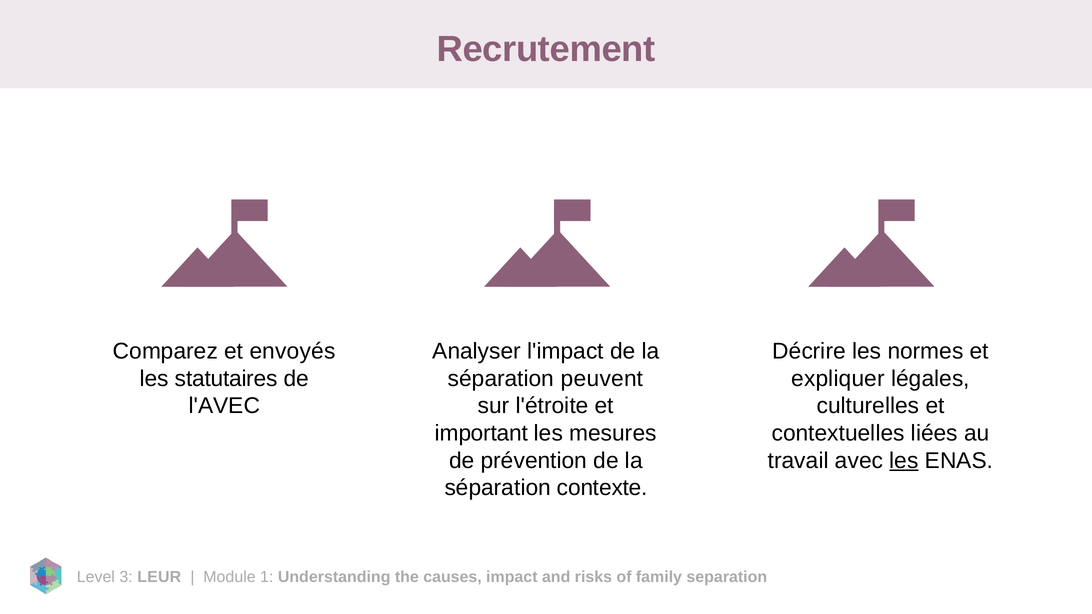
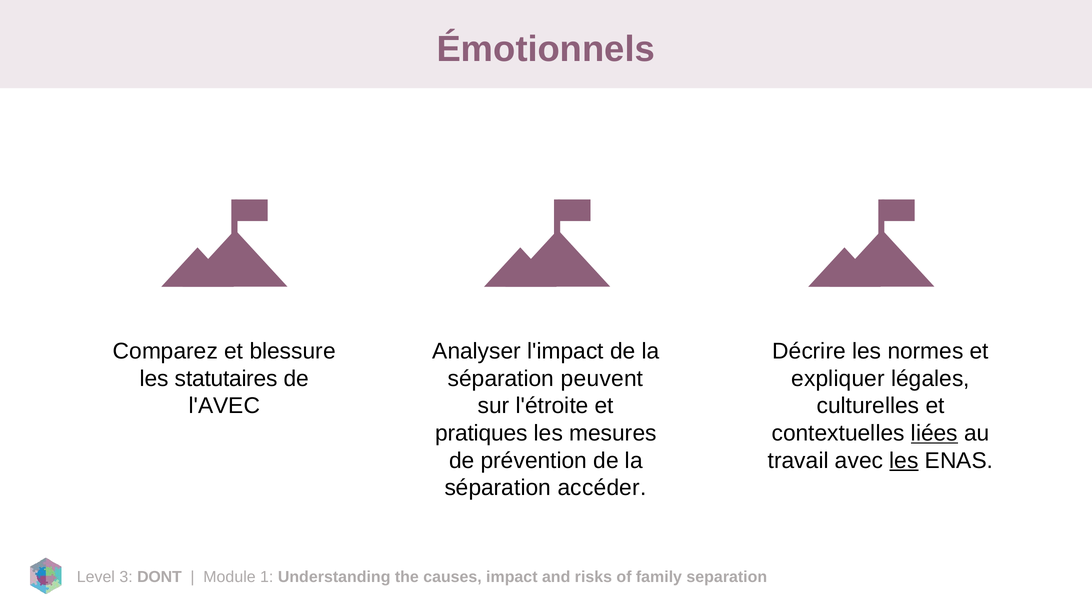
Recrutement: Recrutement -> Émotionnels
envoyés: envoyés -> blessure
important: important -> pratiques
liées underline: none -> present
contexte: contexte -> accéder
LEUR: LEUR -> DONT
